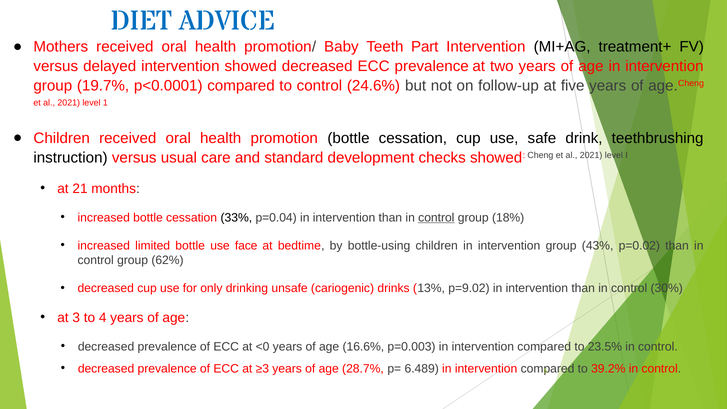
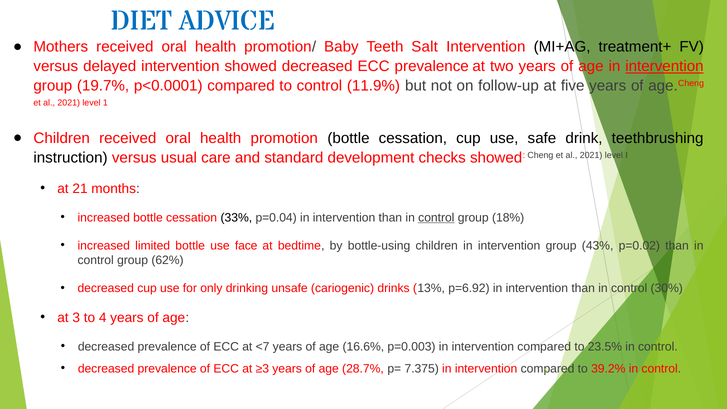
Part: Part -> Salt
intervention at (664, 66) underline: none -> present
24.6%: 24.6% -> 11.9%
p=9.02: p=9.02 -> p=6.92
<0: <0 -> <7
6.489: 6.489 -> 7.375
